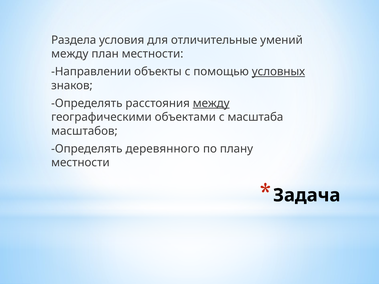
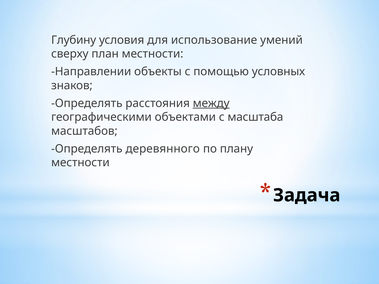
Раздела: Раздела -> Глубину
отличительные: отличительные -> использование
между at (70, 54): между -> сверху
условных underline: present -> none
